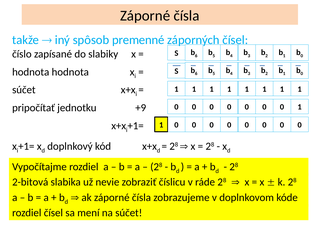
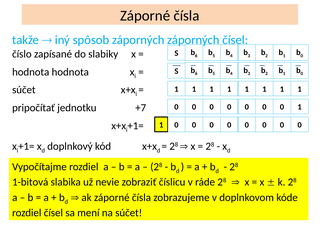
spôsob premenné: premenné -> záporných
+9: +9 -> +7
2-bitová: 2-bitová -> 1-bitová
